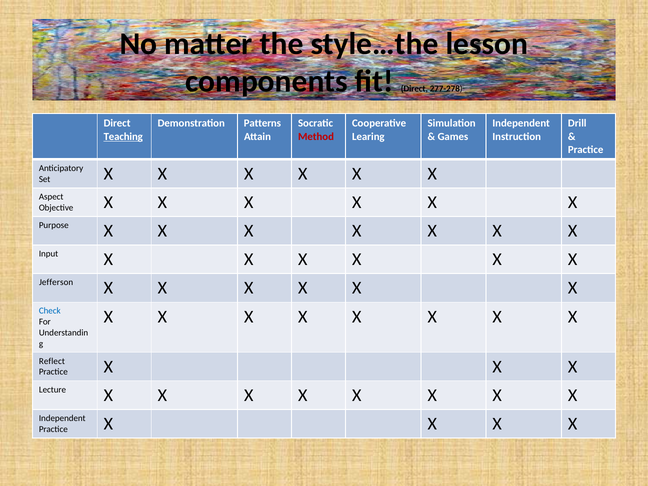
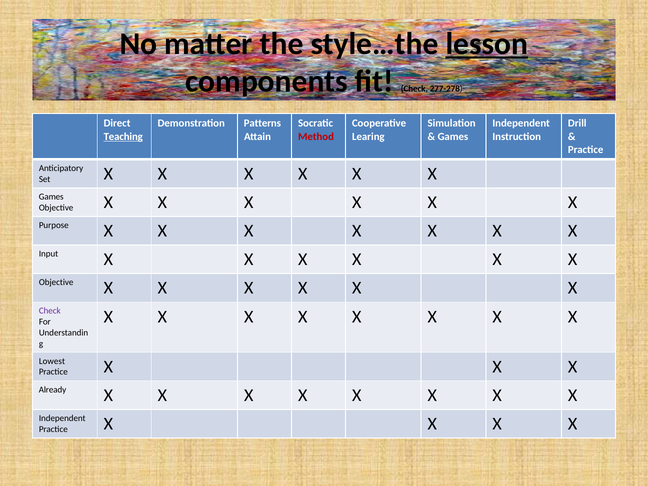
lesson underline: none -> present
fit Direct: Direct -> Check
Aspect at (51, 197): Aspect -> Games
Jefferson at (56, 282): Jefferson -> Objective
Check at (50, 311) colour: blue -> purple
Reflect: Reflect -> Lowest
Lecture: Lecture -> Already
